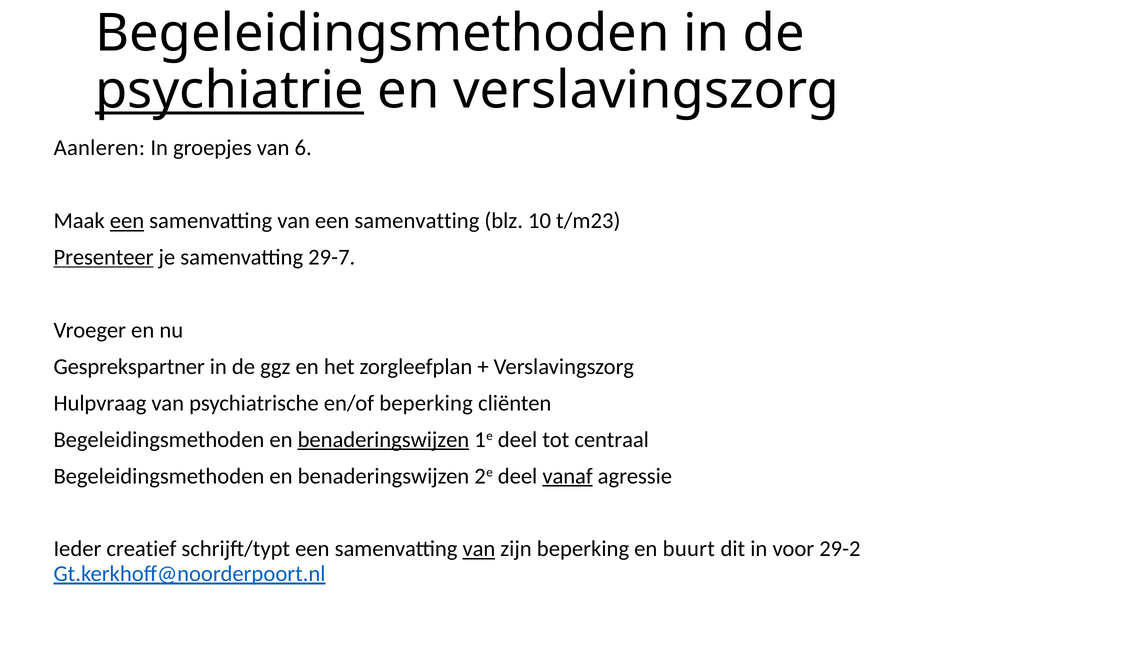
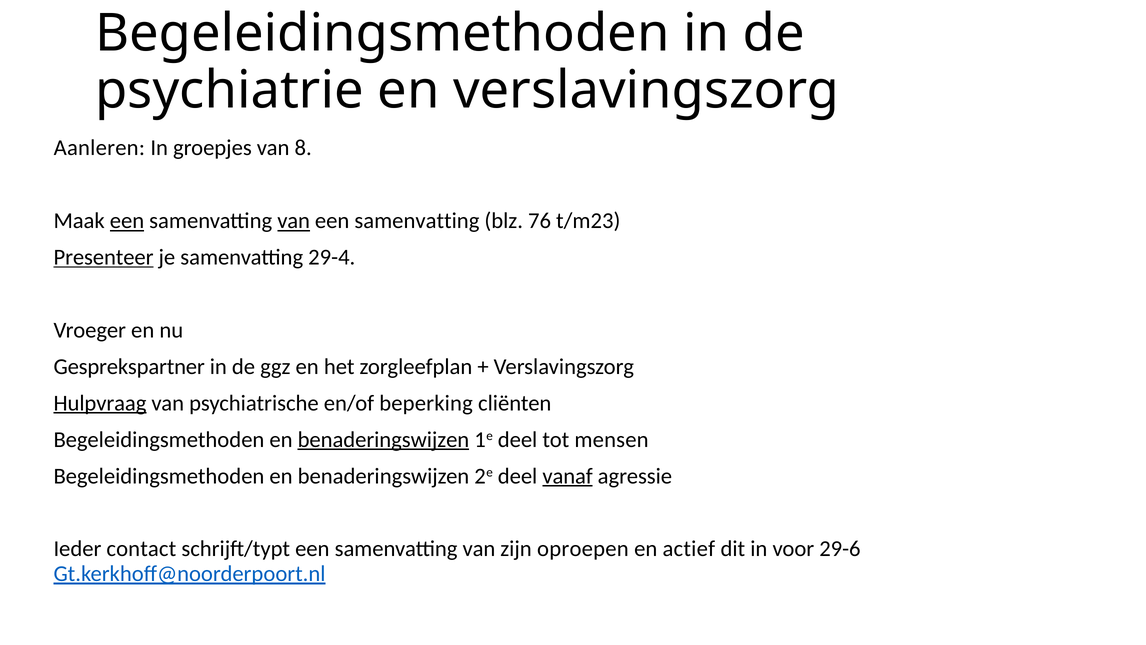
psychiatrie underline: present -> none
6: 6 -> 8
van at (294, 221) underline: none -> present
10: 10 -> 76
29-7: 29-7 -> 29-4
Hulpvraag underline: none -> present
centraal: centraal -> mensen
creatief: creatief -> contact
van at (479, 549) underline: present -> none
zijn beperking: beperking -> oproepen
buurt: buurt -> actief
29-2: 29-2 -> 29-6
